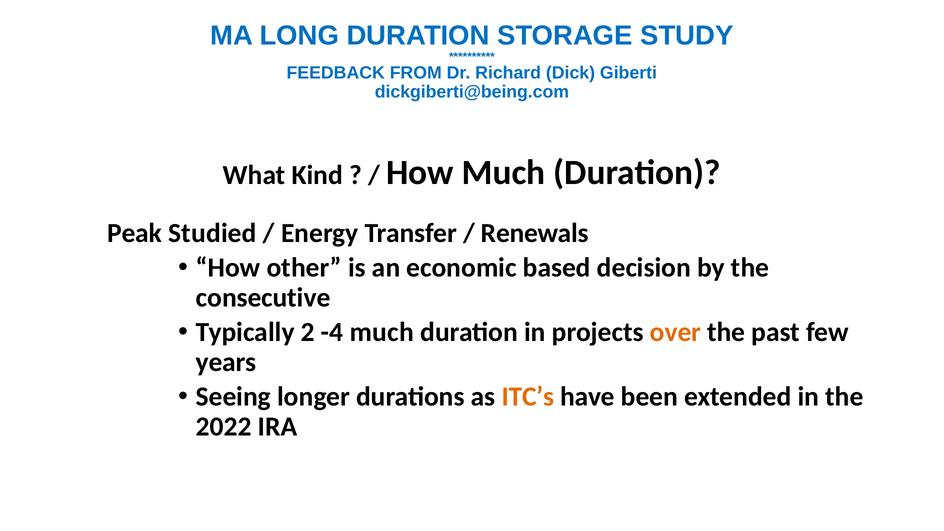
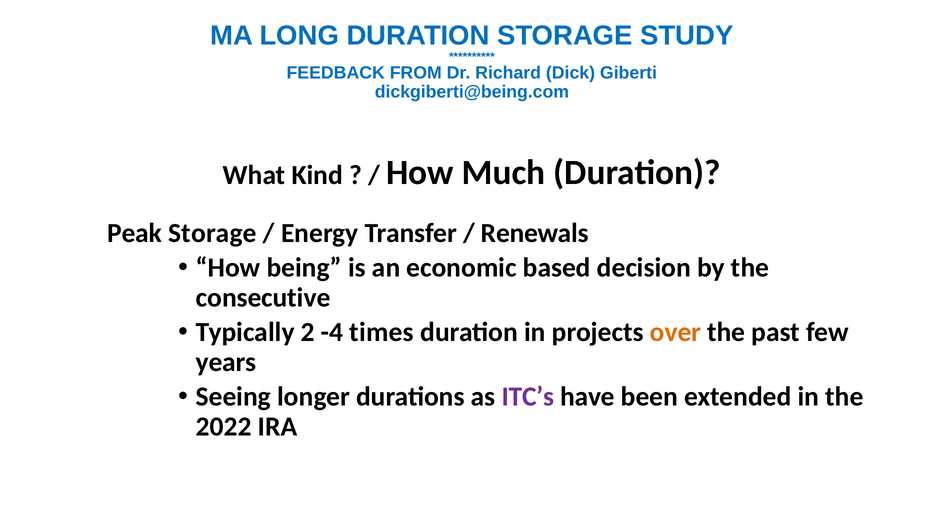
Peak Studied: Studied -> Storage
other: other -> being
-4 much: much -> times
ITC’s colour: orange -> purple
